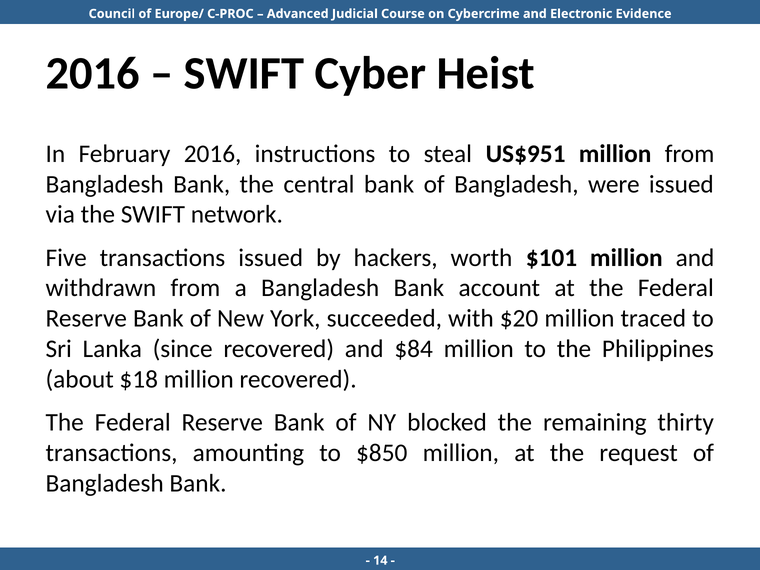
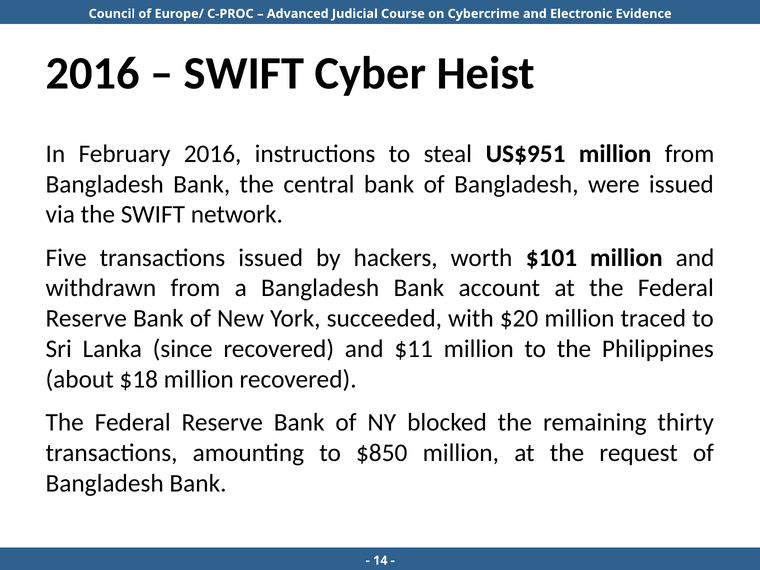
$84: $84 -> $11
